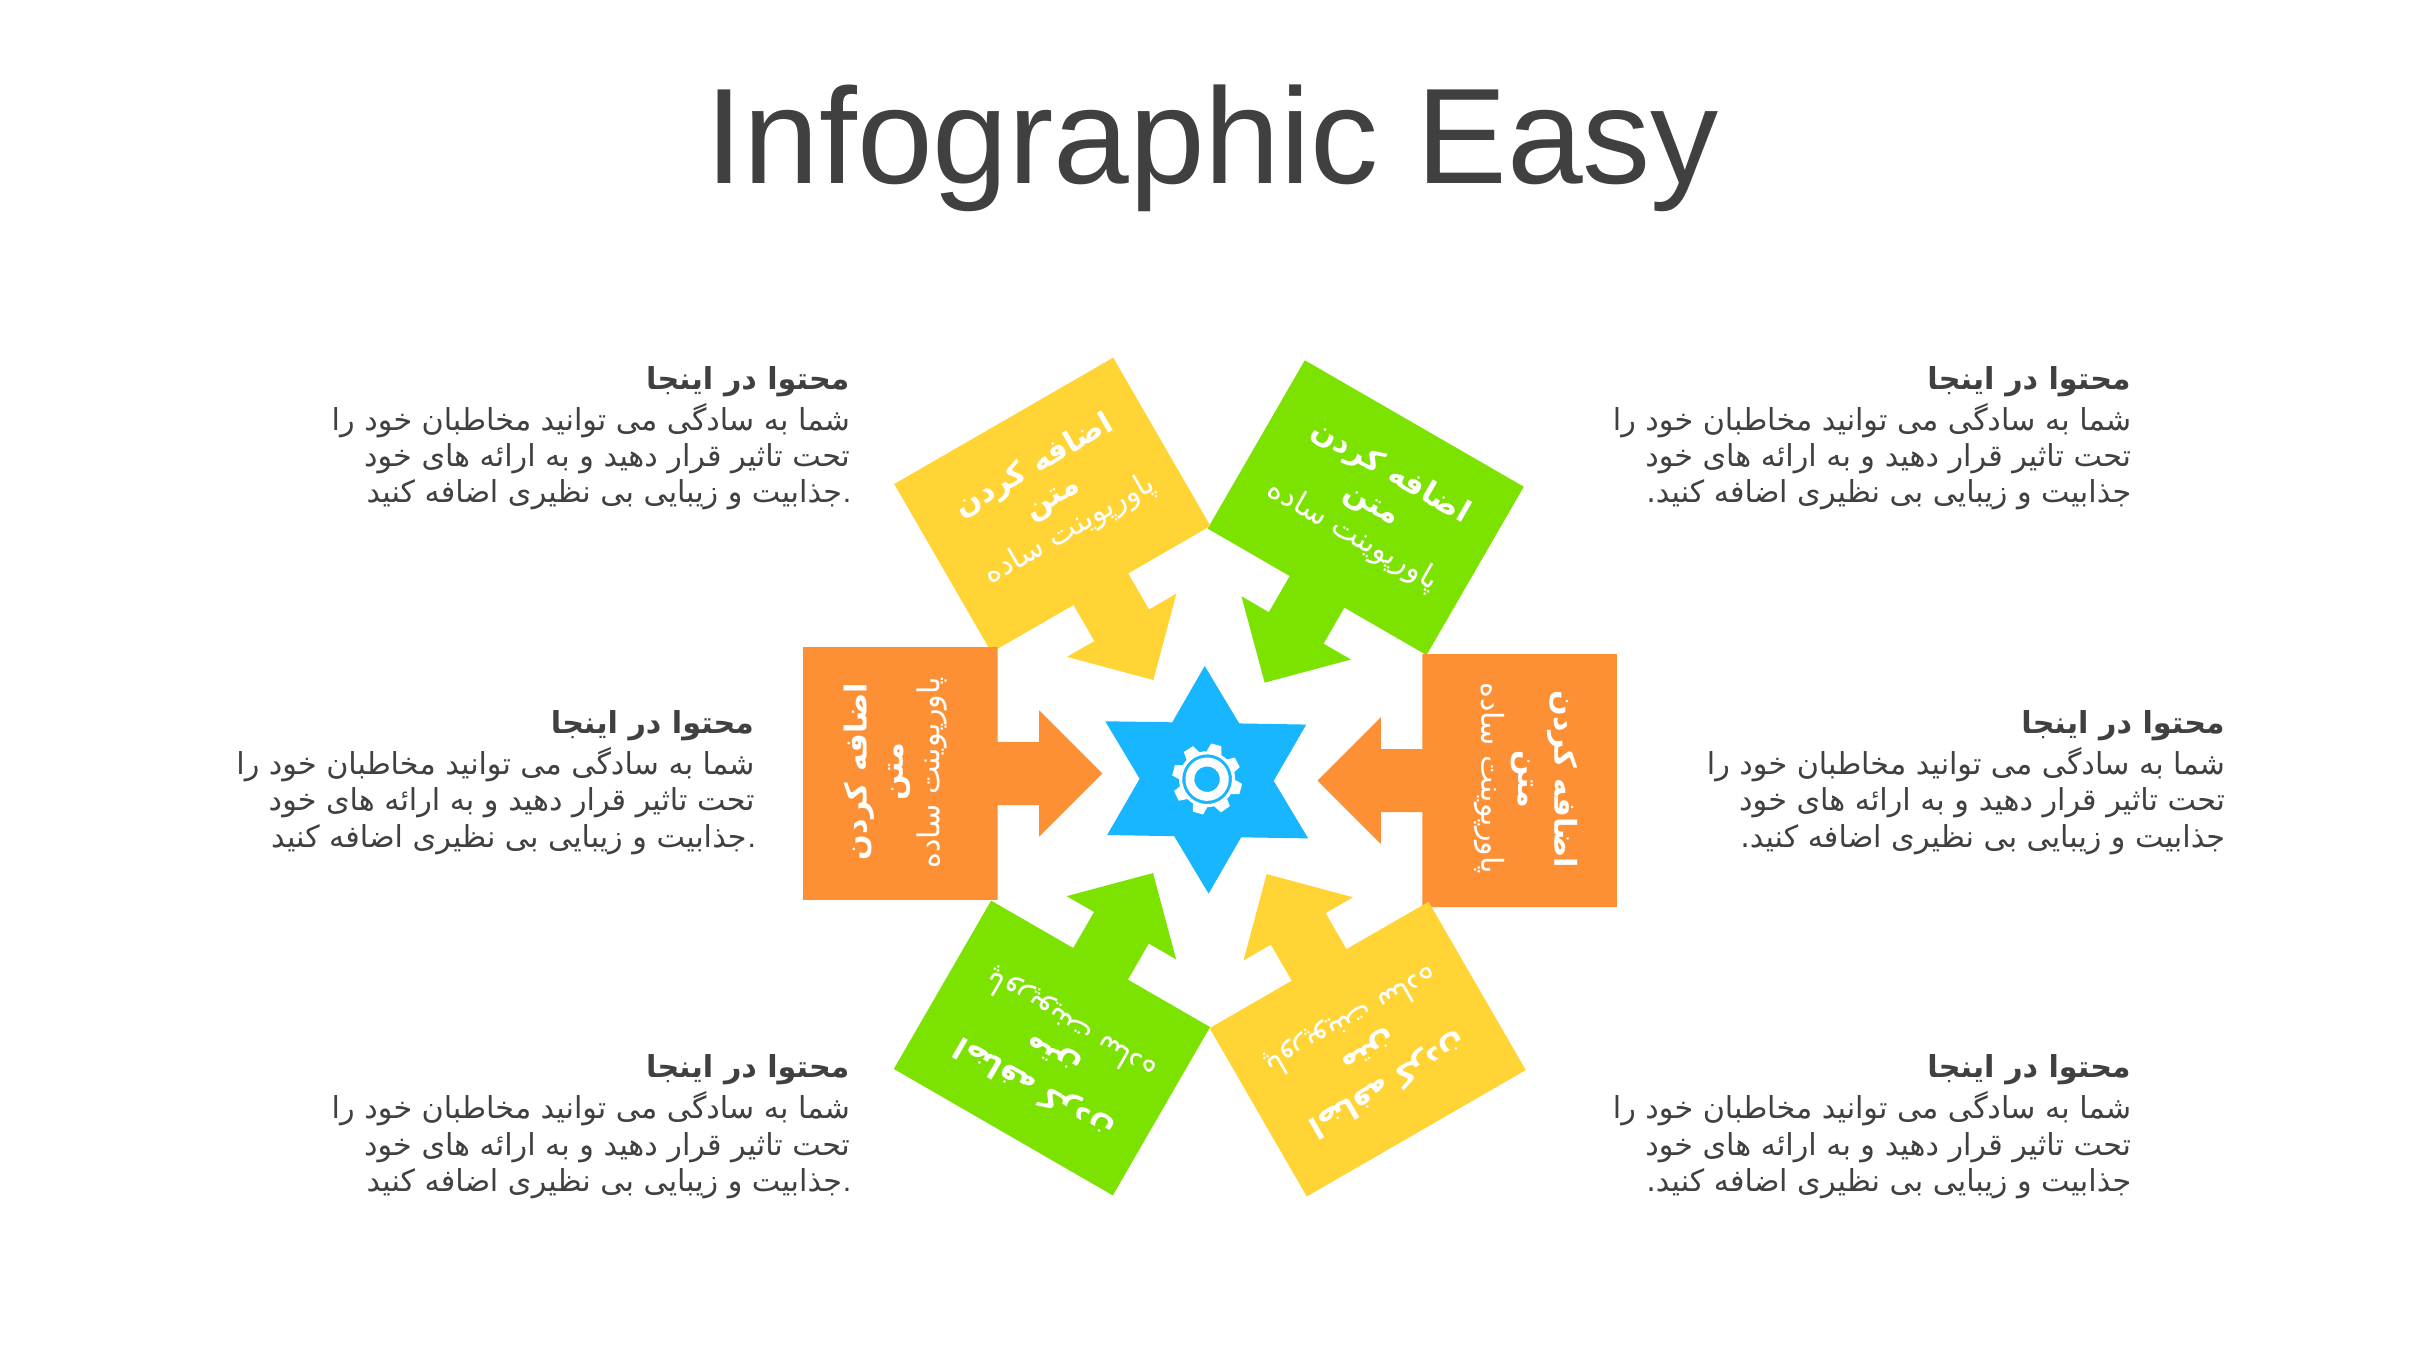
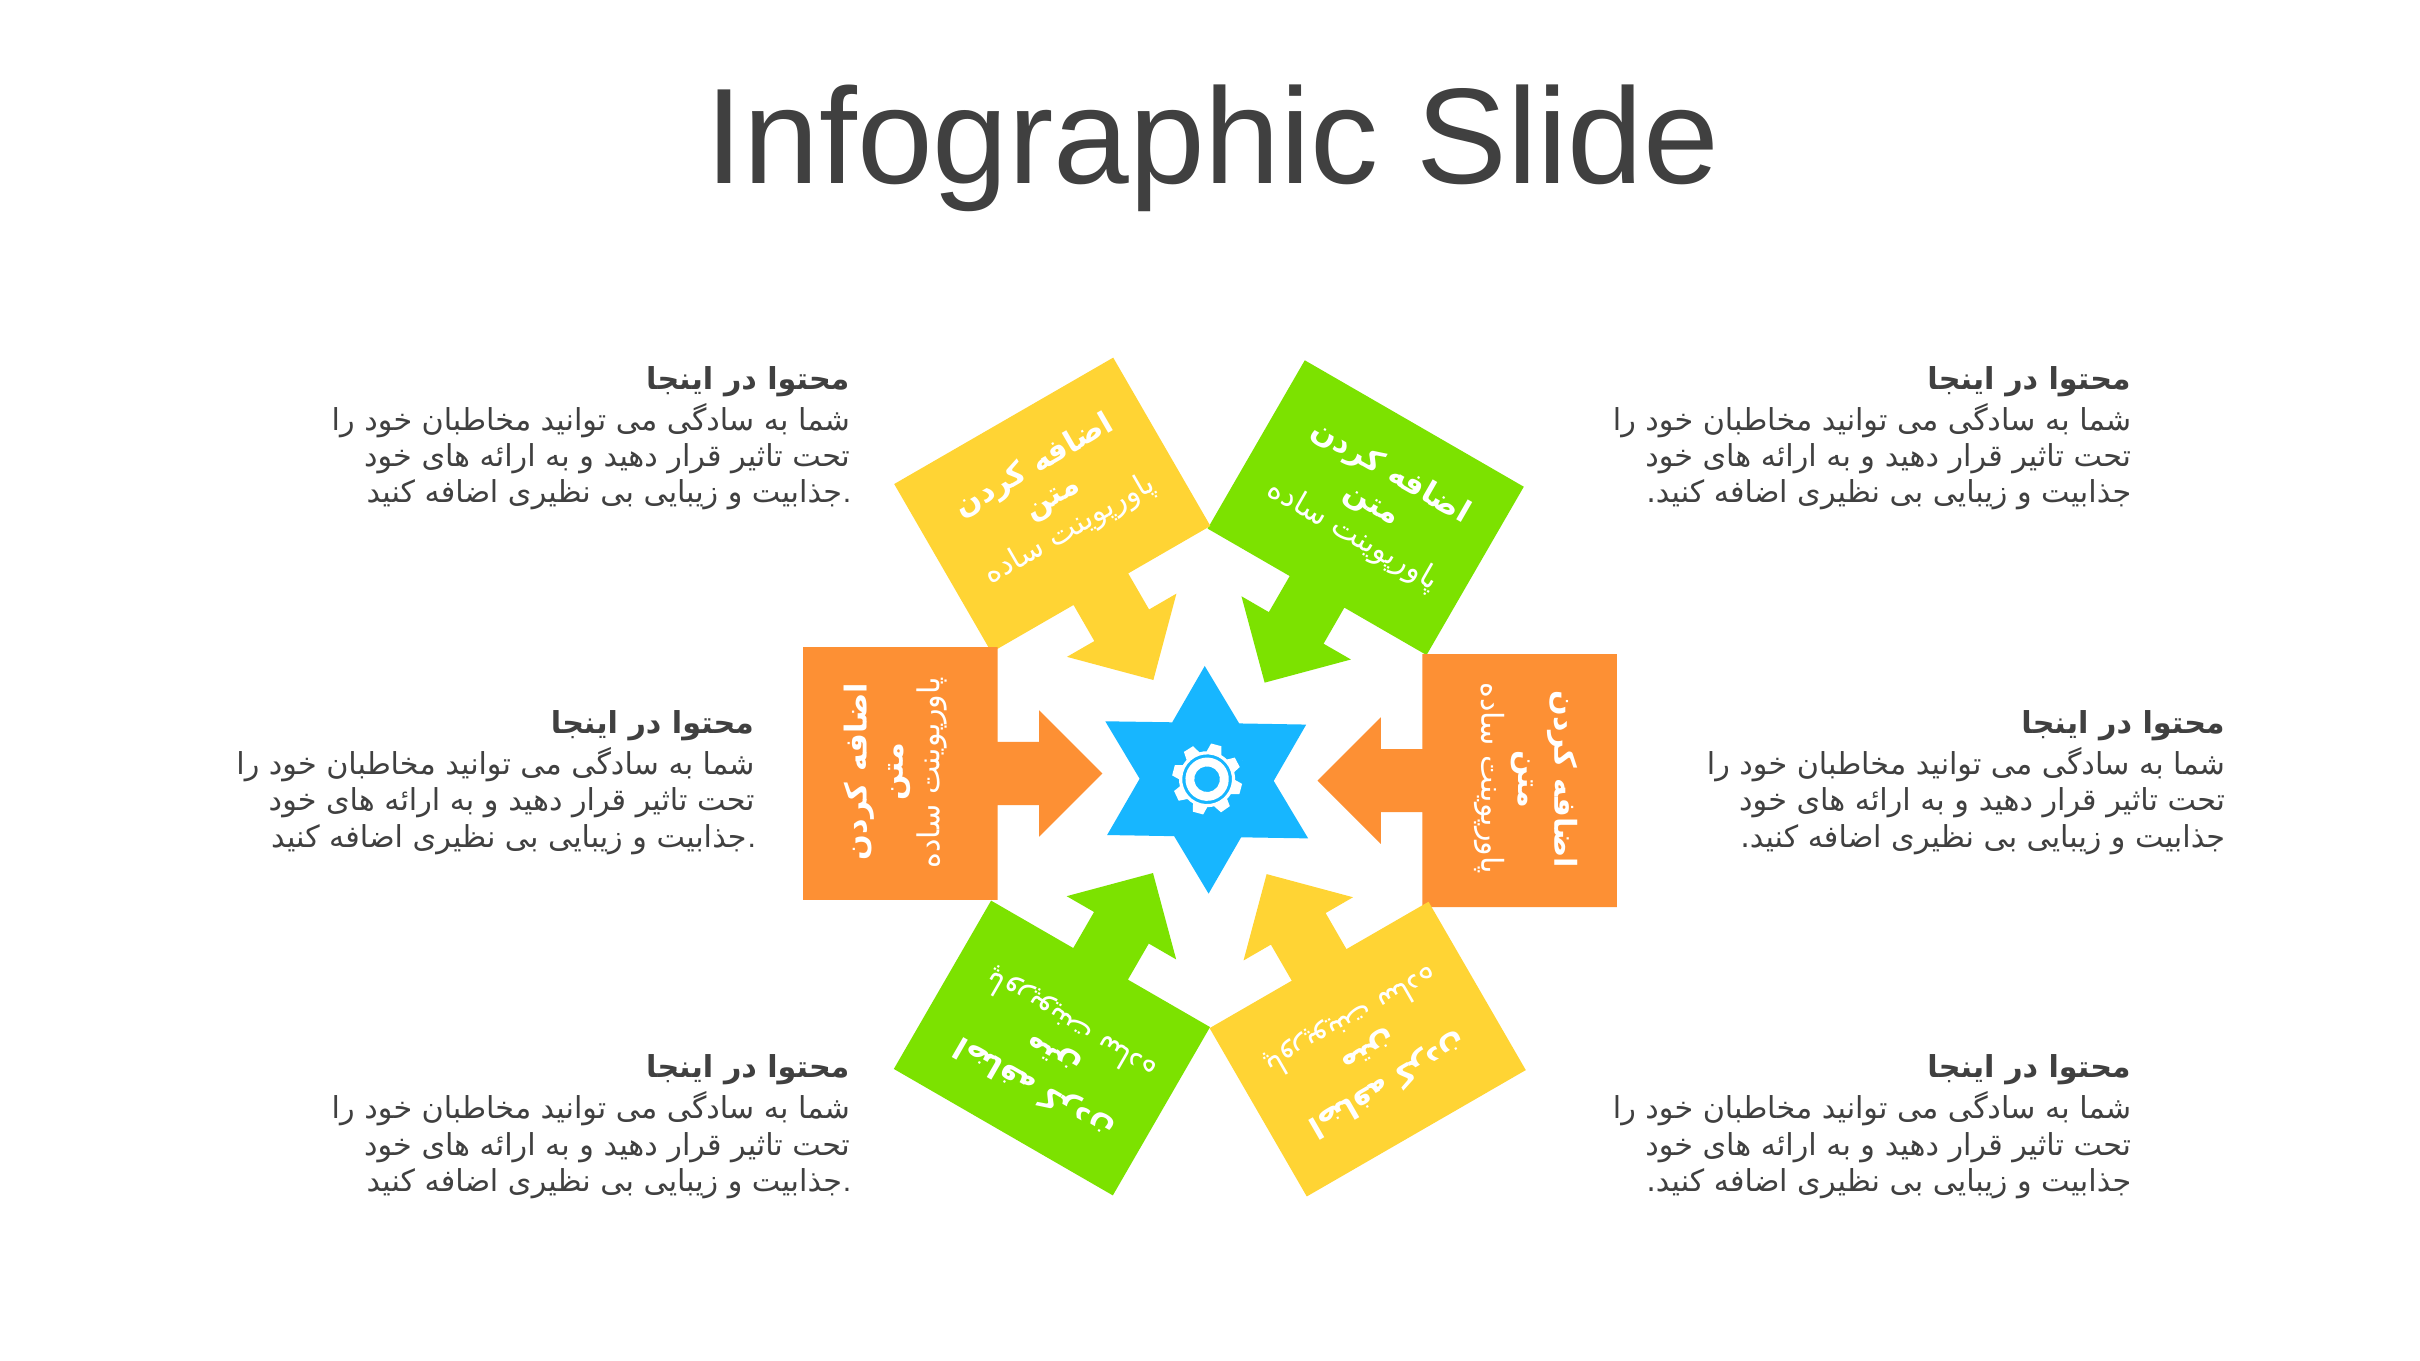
Easy: Easy -> Slide
